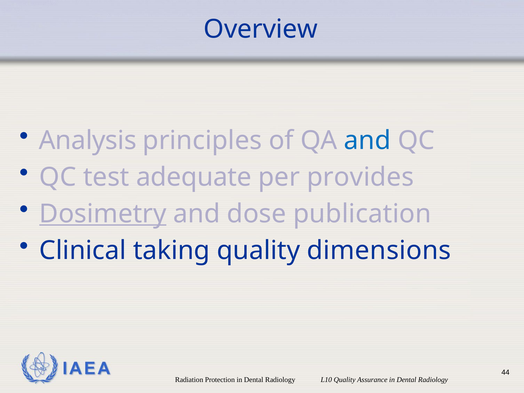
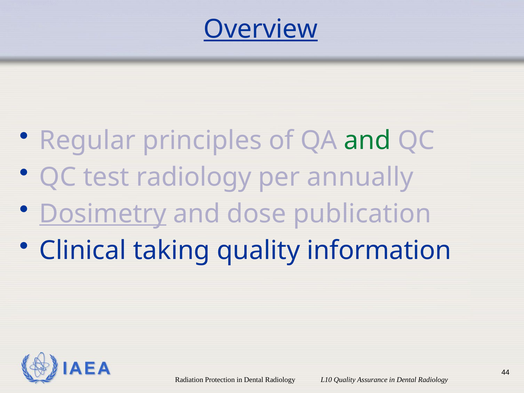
Overview underline: none -> present
Analysis: Analysis -> Regular
and at (367, 140) colour: blue -> green
test adequate: adequate -> radiology
provides: provides -> annually
dimensions: dimensions -> information
